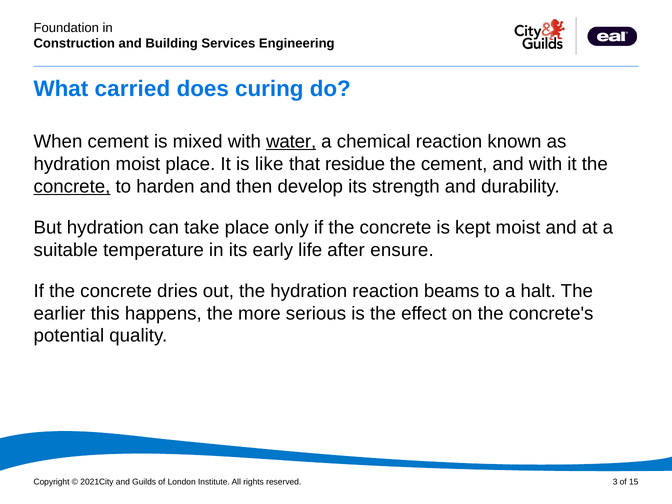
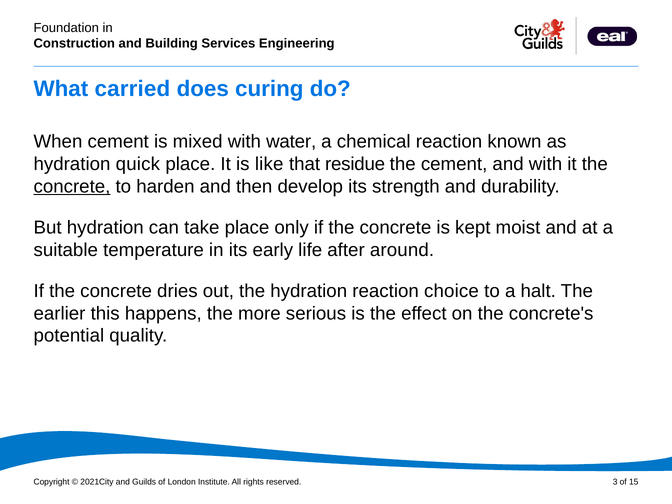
water underline: present -> none
hydration moist: moist -> quick
ensure: ensure -> around
beams: beams -> choice
